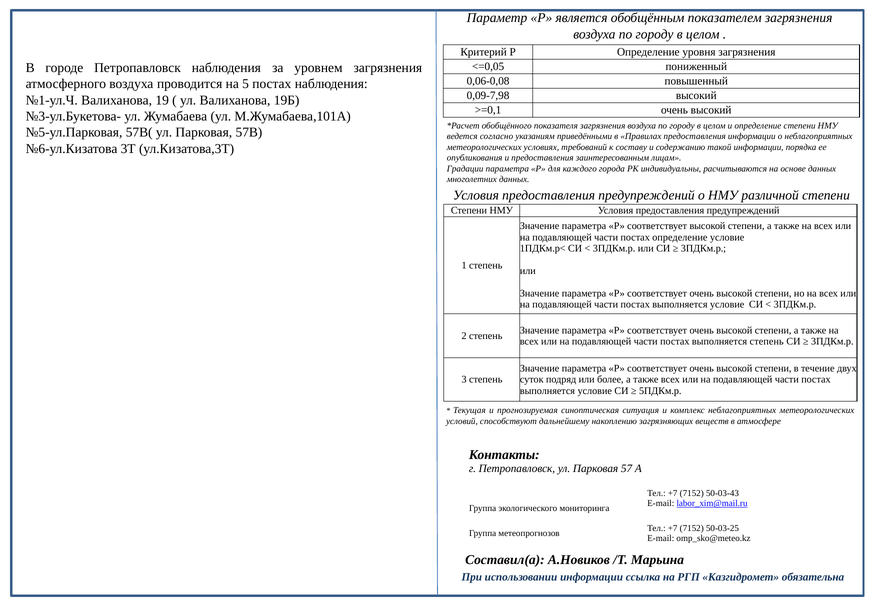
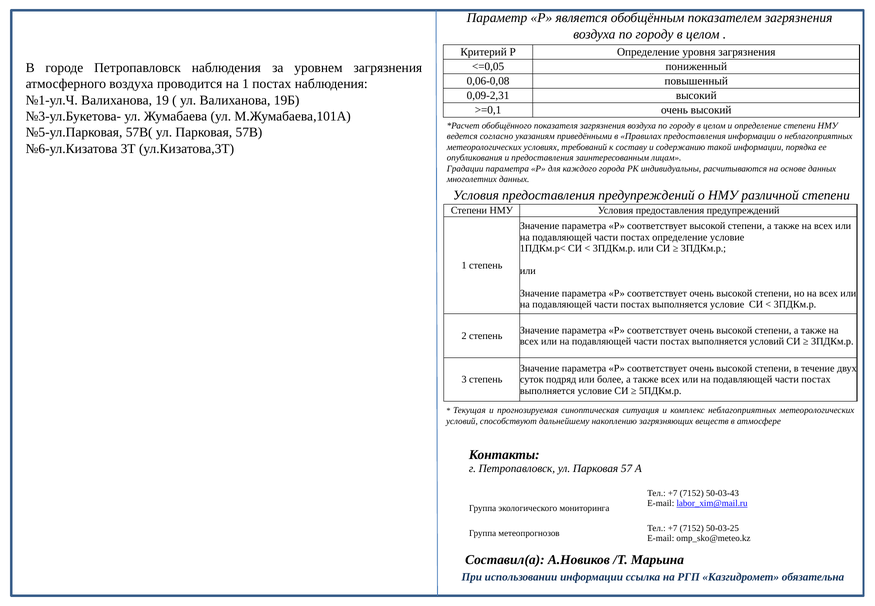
на 5: 5 -> 1
0,09-7,98: 0,09-7,98 -> 0,09-2,31
выполняется степень: степень -> условий
